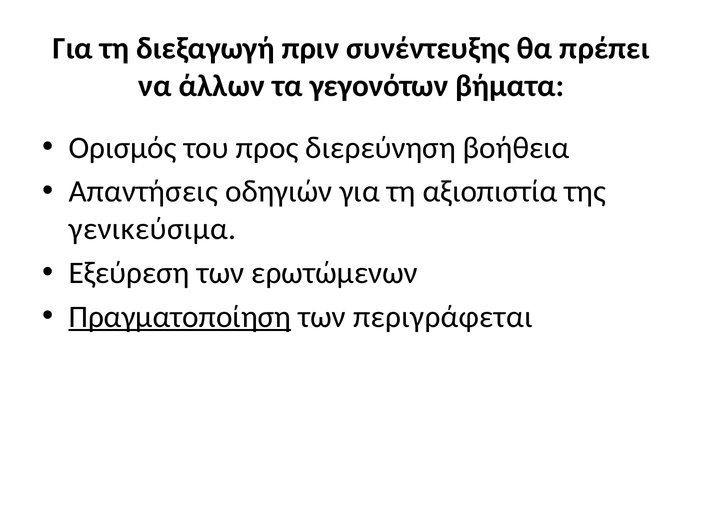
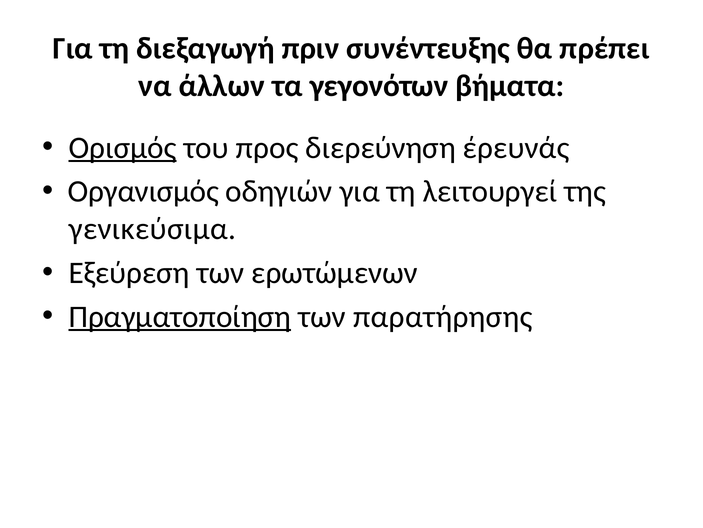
Ορισμός underline: none -> present
βοήθεια: βοήθεια -> έρευνάς
Απαντήσεις: Απαντήσεις -> Οργανισμός
αξιοπιστία: αξιοπιστία -> λειτουργεί
περιγράφεται: περιγράφεται -> παρατήρησης
